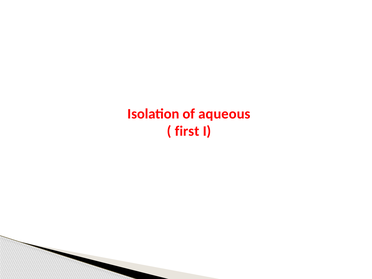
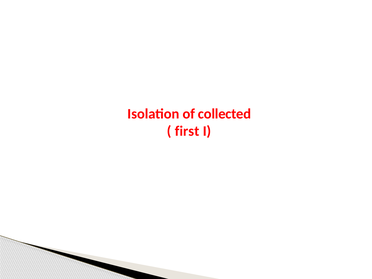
aqueous: aqueous -> collected
